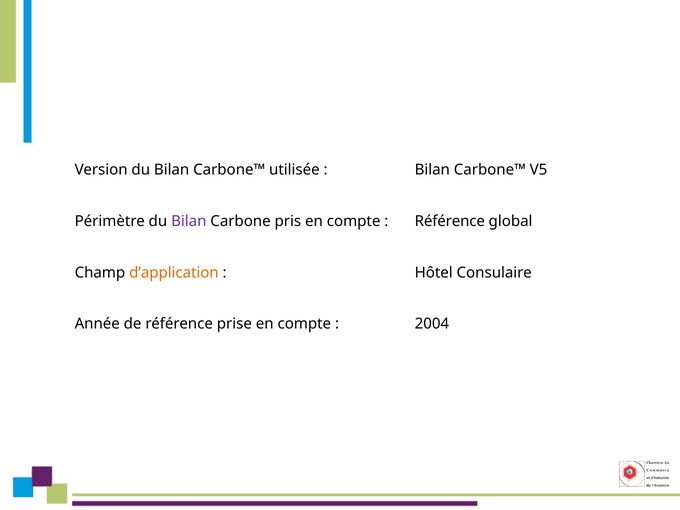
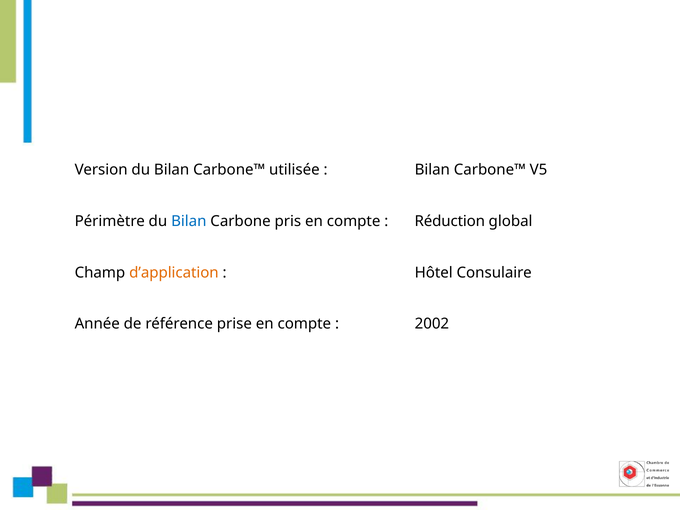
Bilan at (189, 221) colour: purple -> blue
Référence at (450, 221): Référence -> Réduction
2004: 2004 -> 2002
